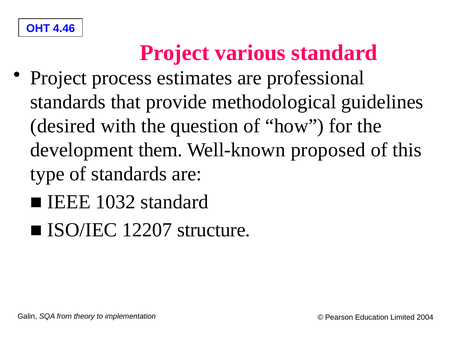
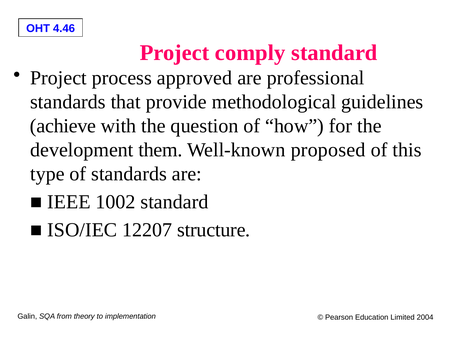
various: various -> comply
estimates: estimates -> approved
desired: desired -> achieve
1032: 1032 -> 1002
